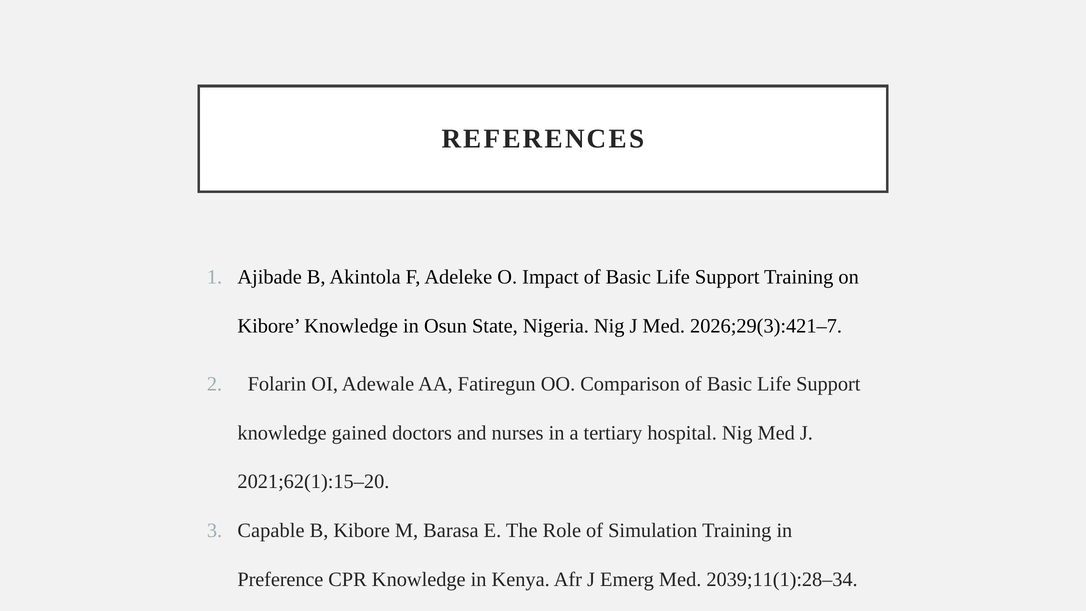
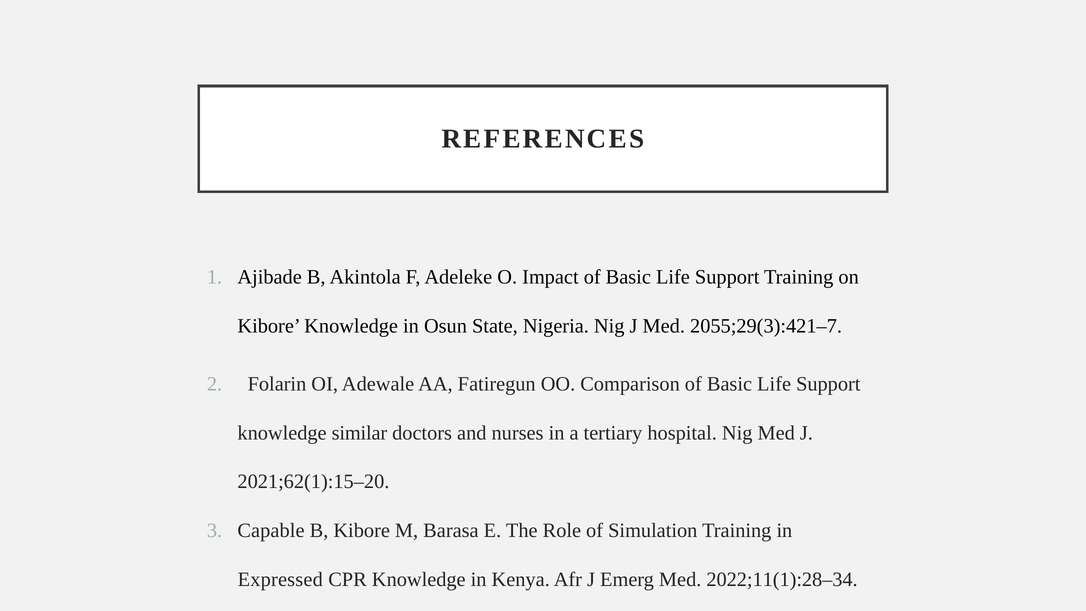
2026;29(3):421–7: 2026;29(3):421–7 -> 2055;29(3):421–7
gained: gained -> similar
Preference: Preference -> Expressed
2039;11(1):28–34: 2039;11(1):28–34 -> 2022;11(1):28–34
